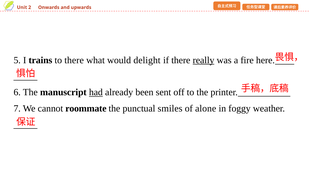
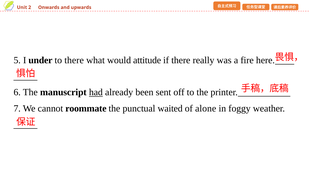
trains: trains -> under
delight: delight -> attitude
really underline: present -> none
smiles: smiles -> waited
